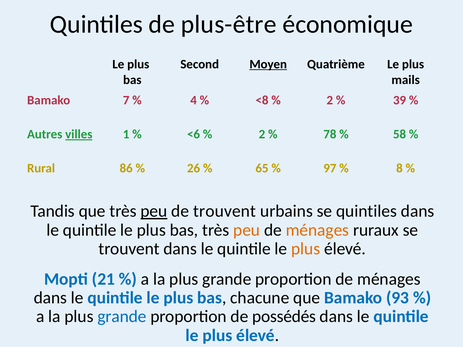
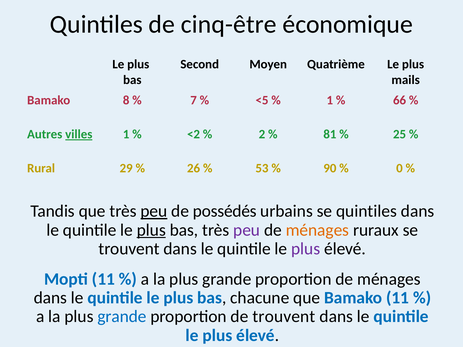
plus-être: plus-être -> cinq-être
Moyen underline: present -> none
7: 7 -> 8
4: 4 -> 7
<8: <8 -> <5
2 at (330, 100): 2 -> 1
39: 39 -> 66
<6: <6 -> <2
78: 78 -> 81
58: 58 -> 25
86: 86 -> 29
65: 65 -> 53
97: 97 -> 90
8: 8 -> 0
de trouvent: trouvent -> possédés
plus at (151, 230) underline: none -> present
peu at (247, 230) colour: orange -> purple
plus at (306, 249) colour: orange -> purple
Mopti 21: 21 -> 11
Bamako 93: 93 -> 11
de possédés: possédés -> trouvent
